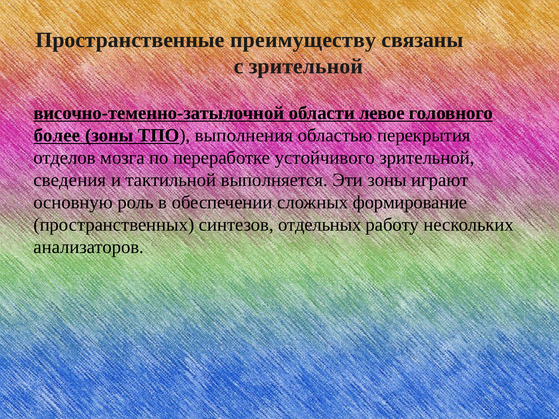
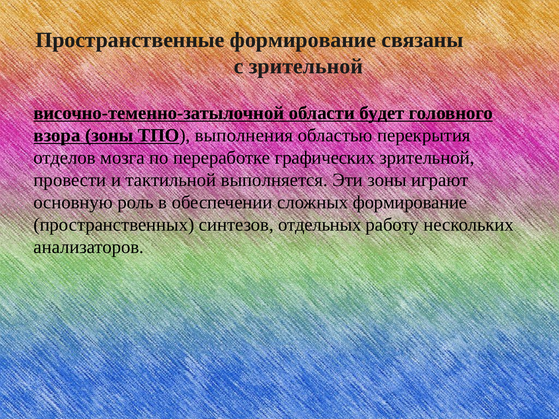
Пространственные преимуществу: преимуществу -> формирование
левое: левое -> будет
более: более -> взора
устойчивого: устойчивого -> графических
сведения: сведения -> провести
